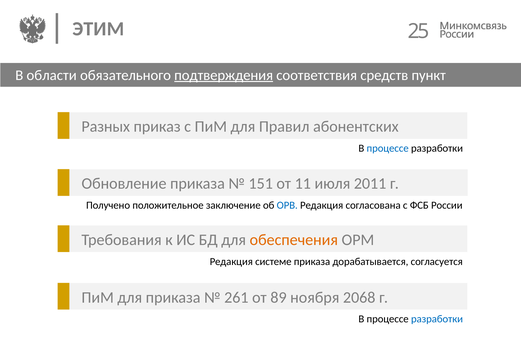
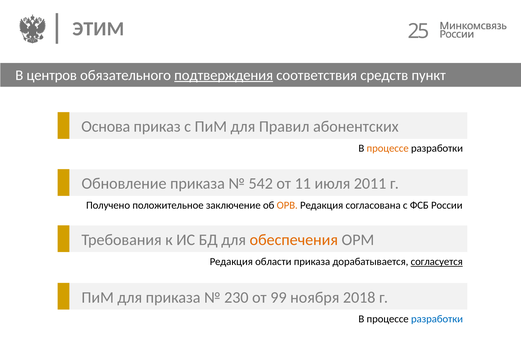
области: области -> центров
Разных: Разных -> Основа
процессе at (388, 148) colour: blue -> orange
151: 151 -> 542
ОРВ colour: blue -> orange
системе: системе -> области
согласуется underline: none -> present
261: 261 -> 230
89: 89 -> 99
2068: 2068 -> 2018
